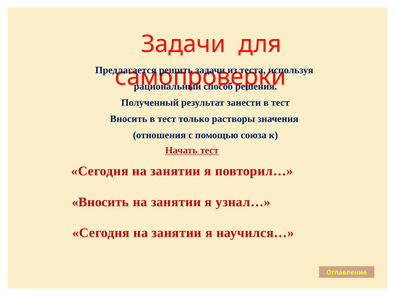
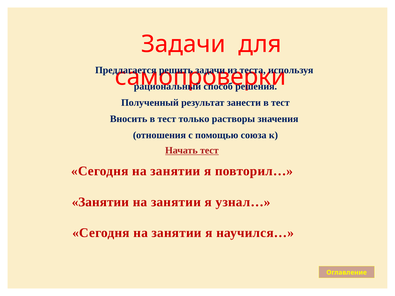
Вносить at (100, 202): Вносить -> Занятии
